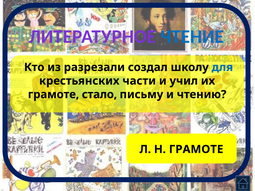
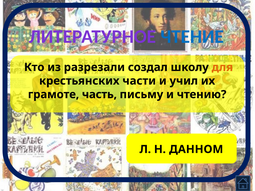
для colour: blue -> orange
стало: стало -> часть
Н ГРАМОТЕ: ГРАМОТЕ -> ДАННОМ
